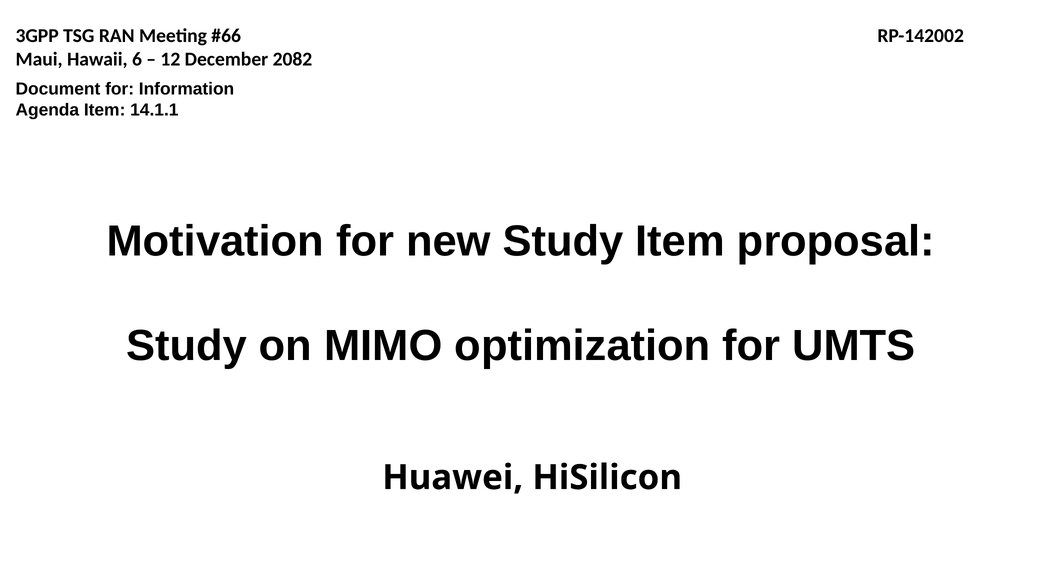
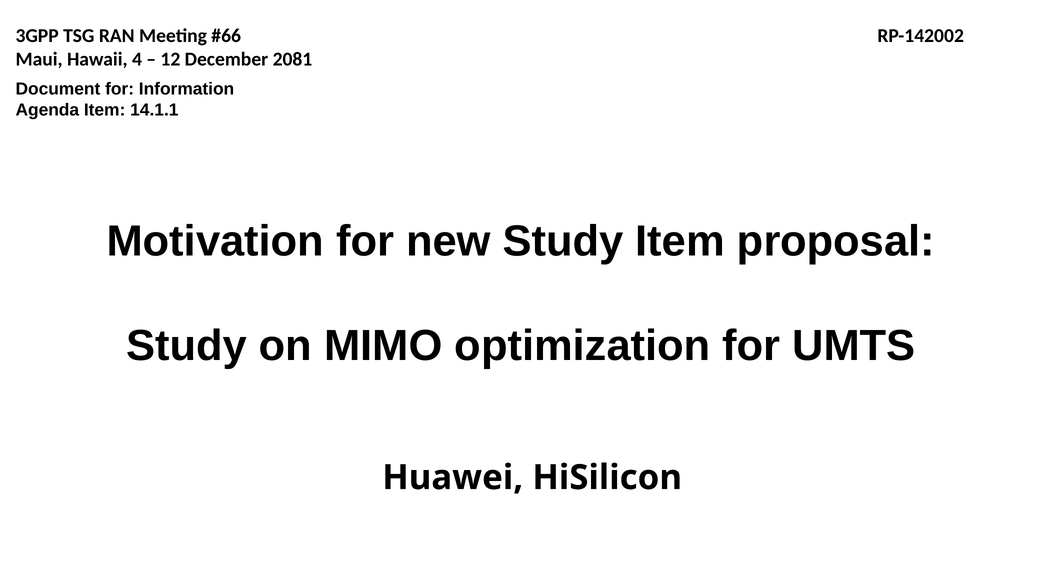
6: 6 -> 4
2082: 2082 -> 2081
